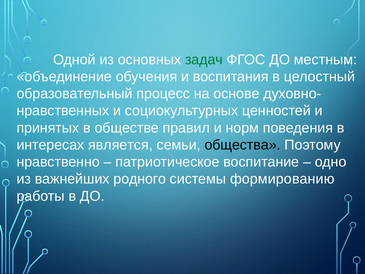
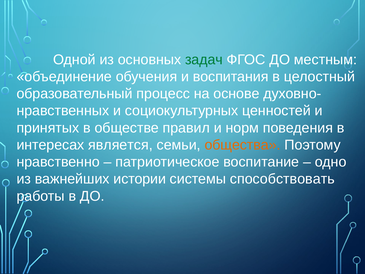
общества colour: black -> orange
родного: родного -> истории
формированию: формированию -> способствовать
